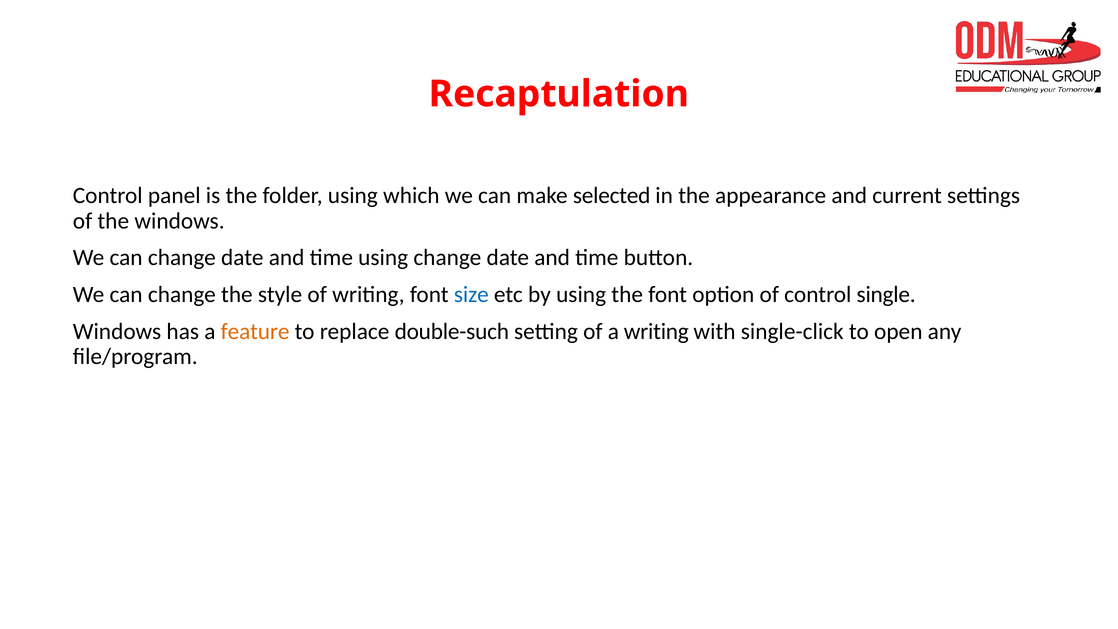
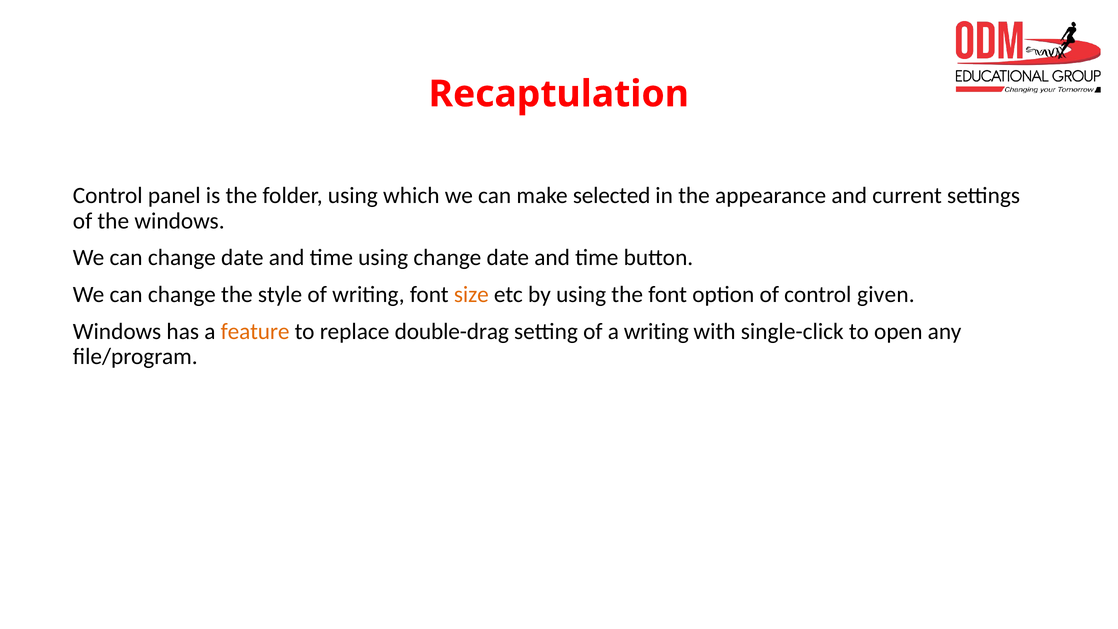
size colour: blue -> orange
single: single -> given
double-such: double-such -> double-drag
